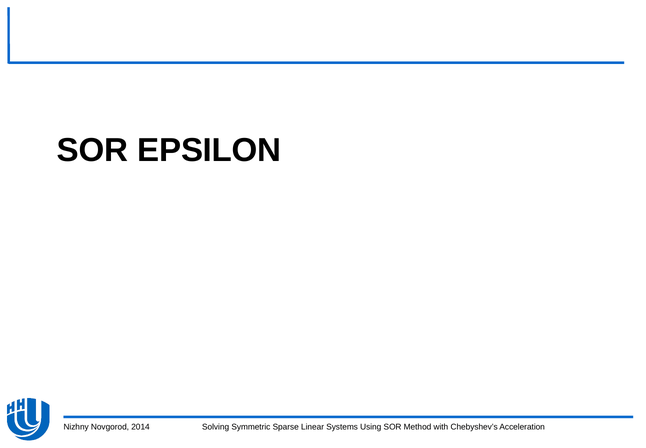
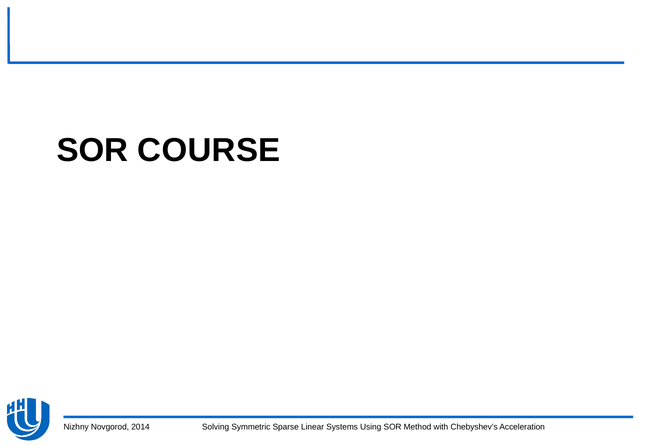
EPSILON: EPSILON -> COURSE
